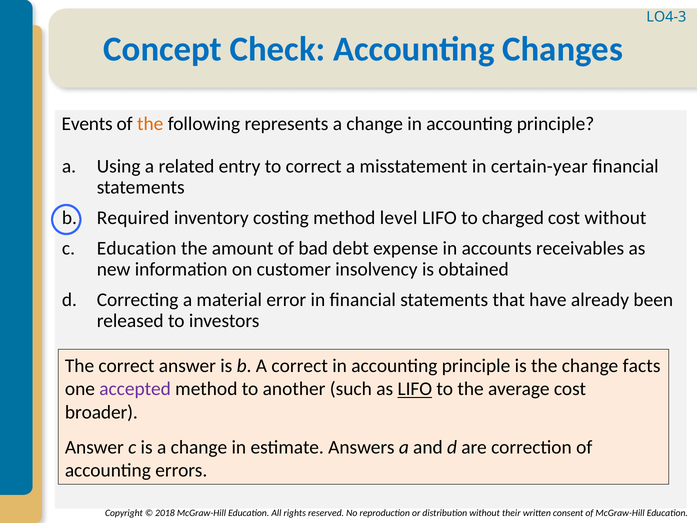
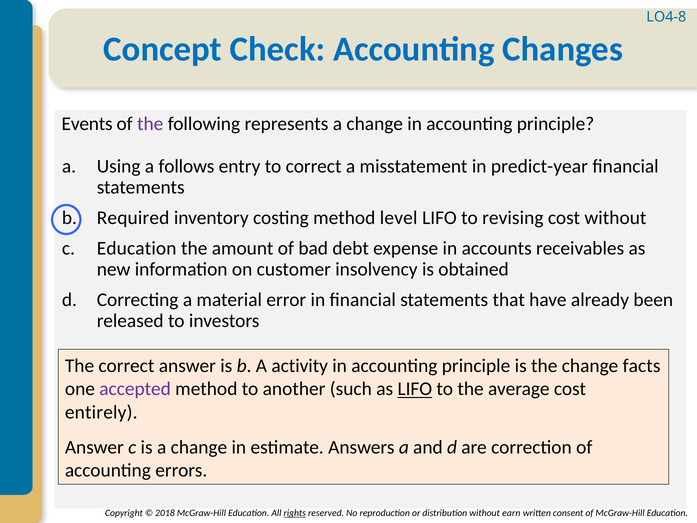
LO4-3: LO4-3 -> LO4-8
the at (150, 124) colour: orange -> purple
related: related -> follows
certain-year: certain-year -> predict-year
charged: charged -> revising
A correct: correct -> activity
broader: broader -> entirely
rights underline: none -> present
their: their -> earn
